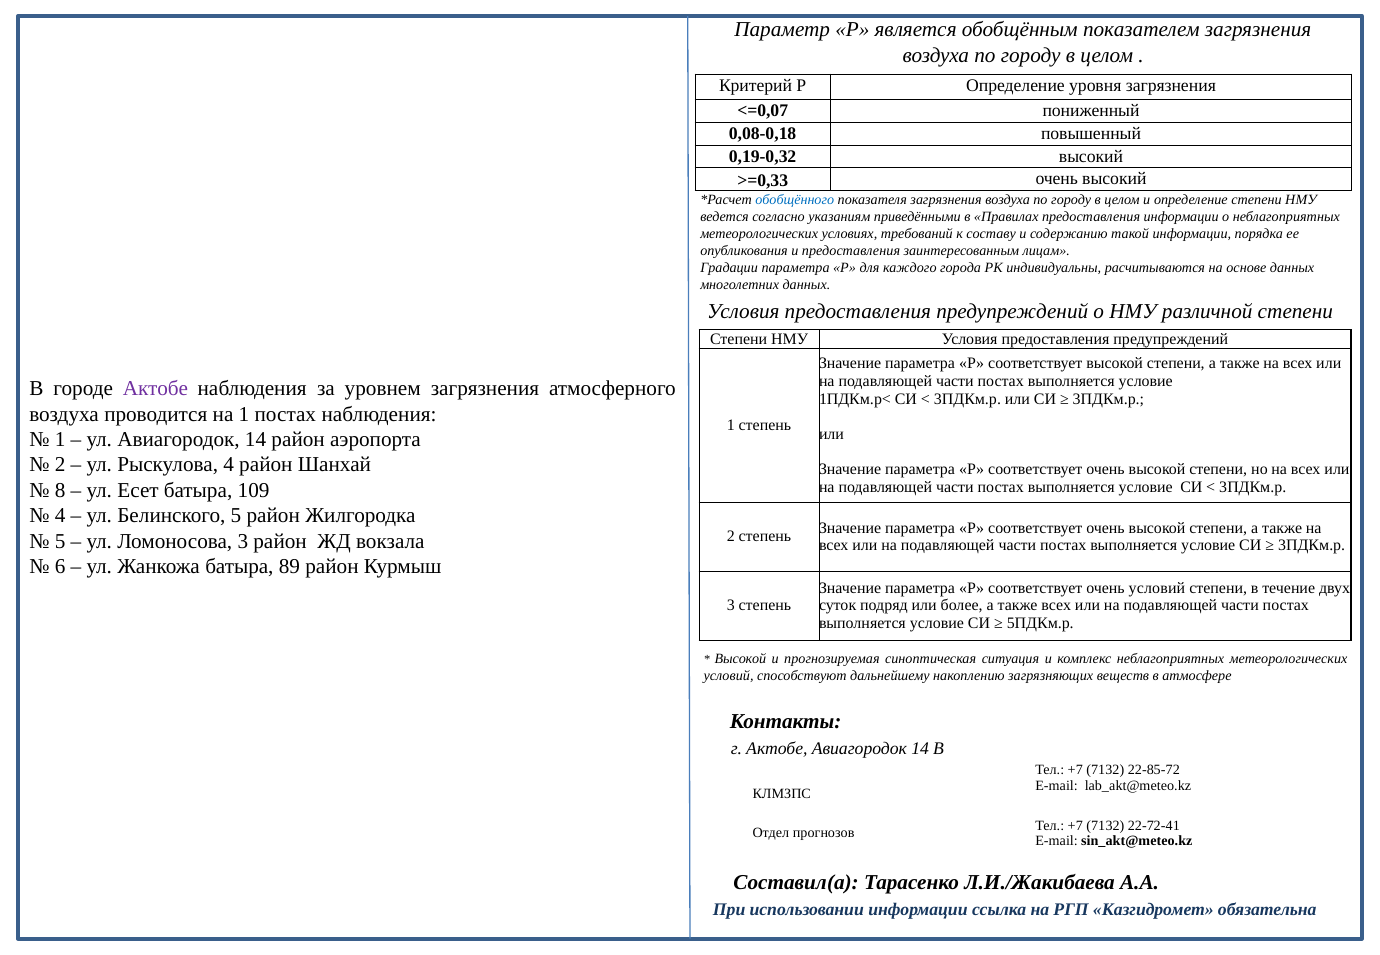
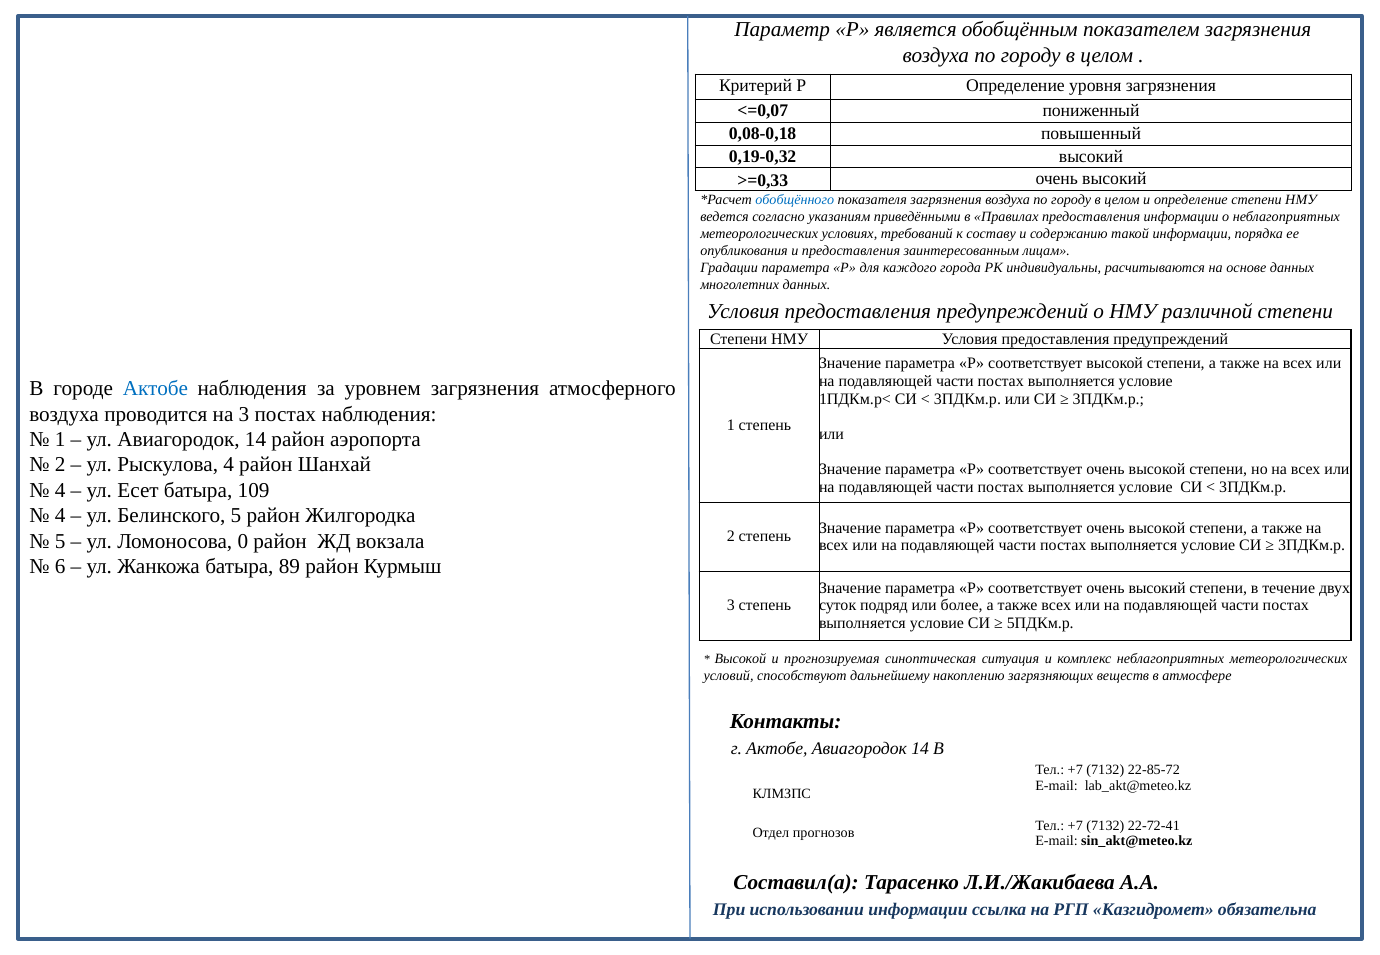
Актобе at (155, 389) colour: purple -> blue
на 1: 1 -> 3
8 at (60, 491): 8 -> 4
Ломоносова 3: 3 -> 0
соответствует очень условий: условий -> высокий
